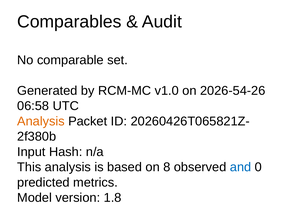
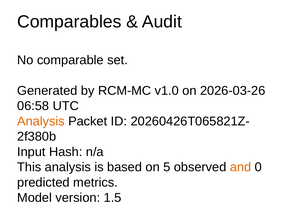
2026-54-26: 2026-54-26 -> 2026-03-26
8: 8 -> 5
and colour: blue -> orange
1.8: 1.8 -> 1.5
